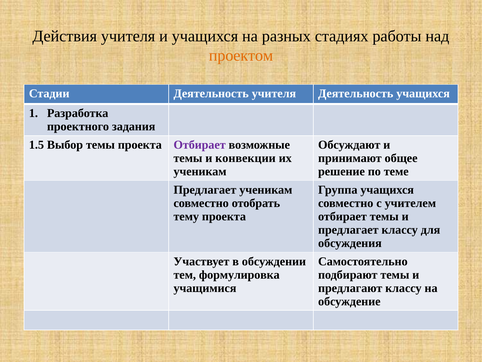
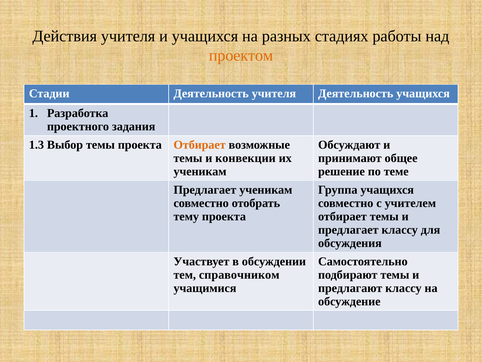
1.5: 1.5 -> 1.3
Отбирает at (200, 145) colour: purple -> orange
формулировка: формулировка -> справочником
